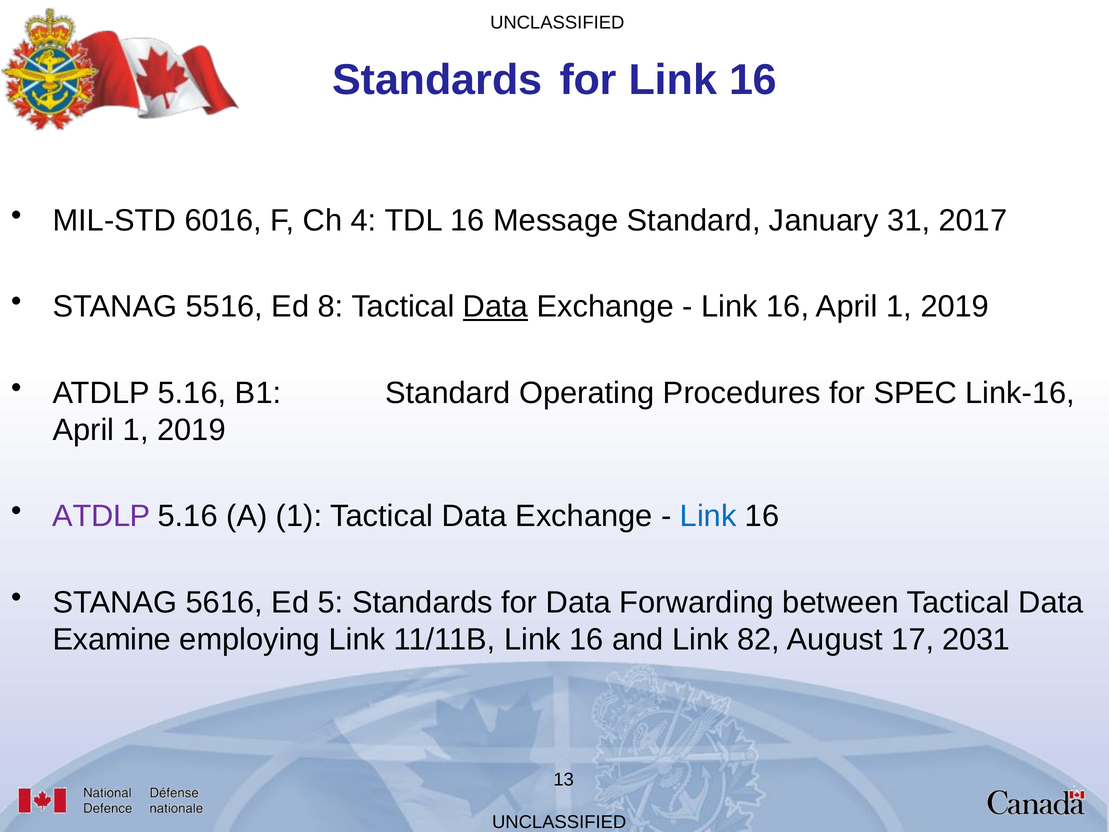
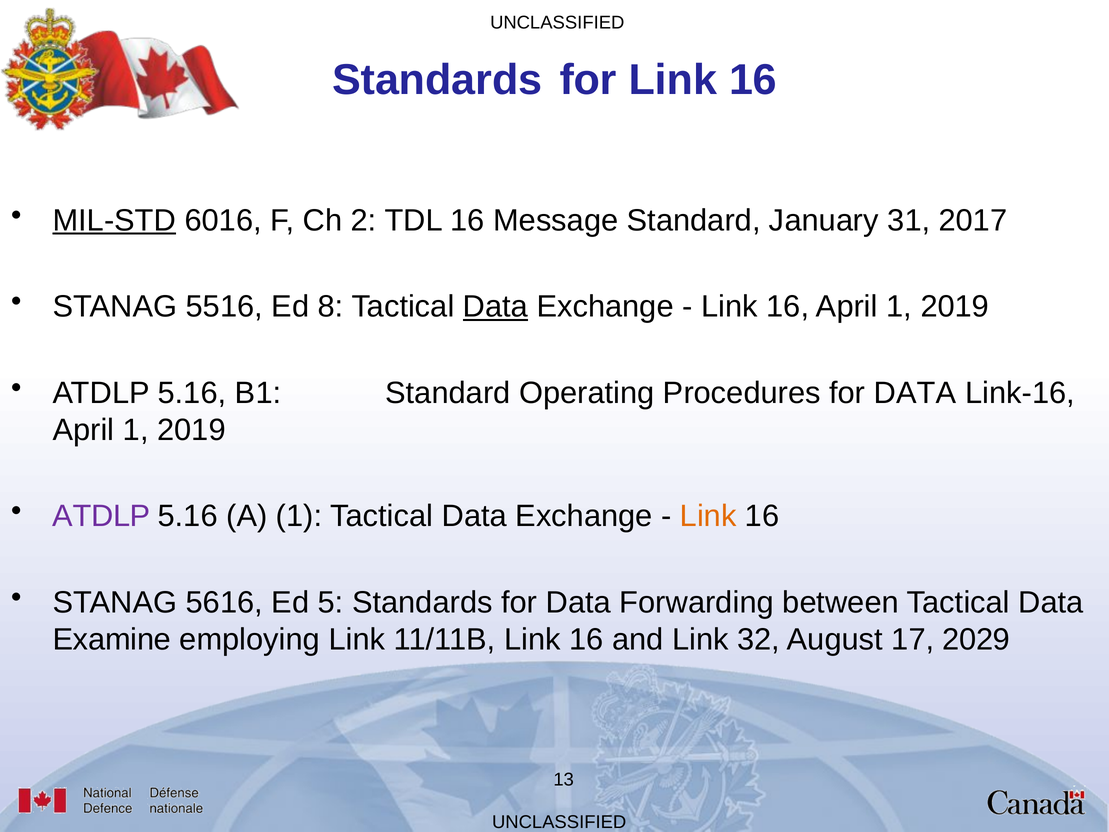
MIL-STD underline: none -> present
4: 4 -> 2
Procedures for SPEC: SPEC -> DATA
Link at (708, 516) colour: blue -> orange
82: 82 -> 32
2031: 2031 -> 2029
